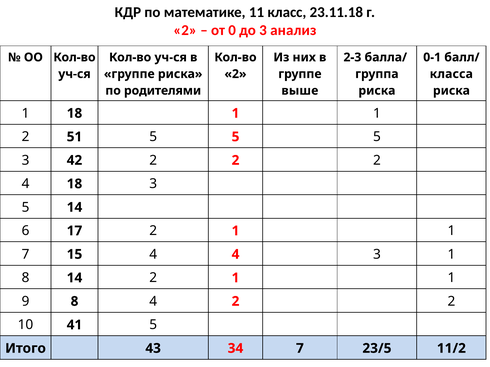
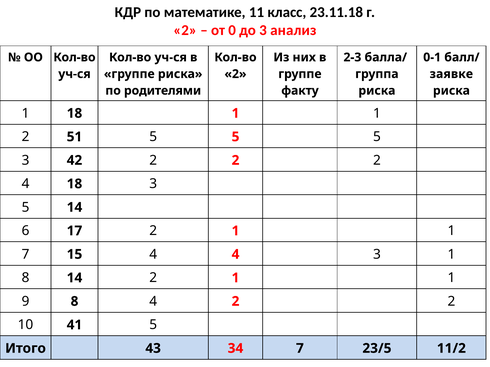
класса: класса -> заявке
выше: выше -> факту
